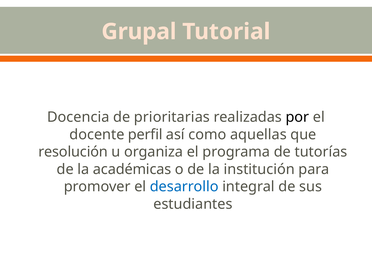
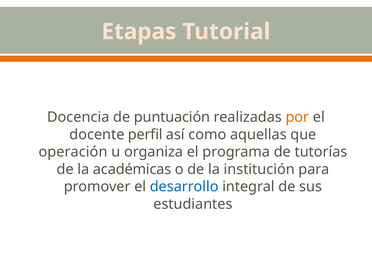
Grupal: Grupal -> Etapas
prioritarias: prioritarias -> puntuación
por colour: black -> orange
resolución: resolución -> operación
